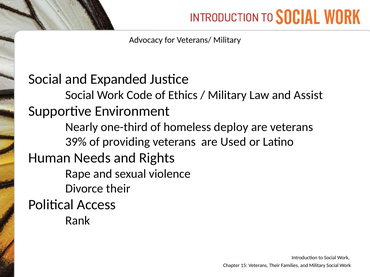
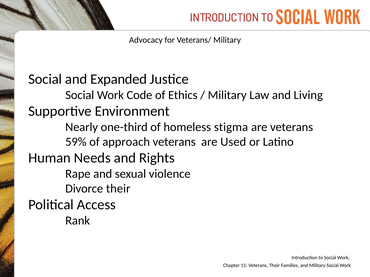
Assist: Assist -> Living
deploy: deploy -> stigma
39%: 39% -> 59%
providing: providing -> approach
